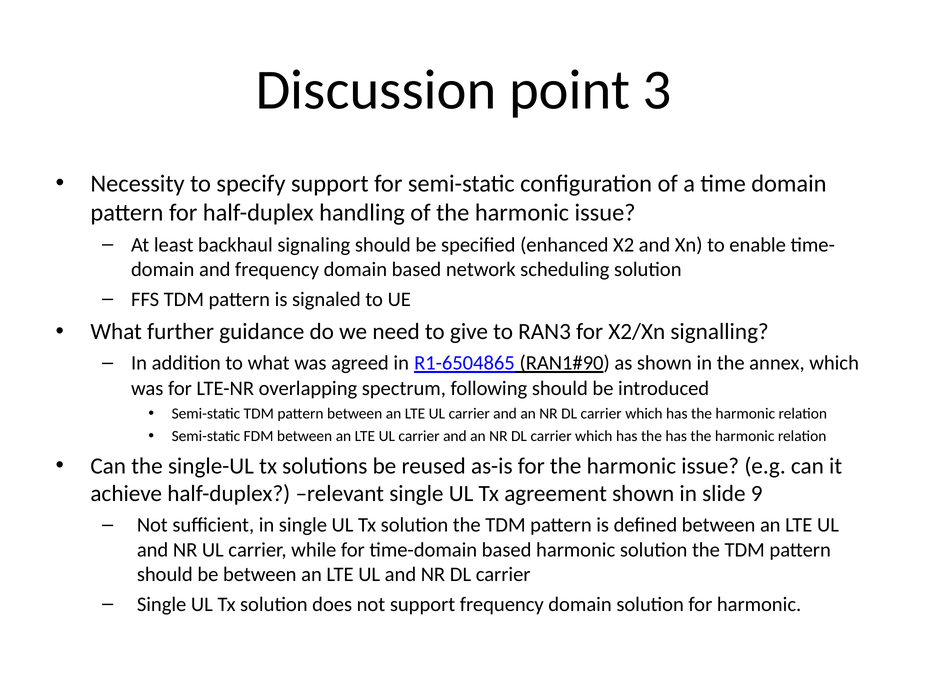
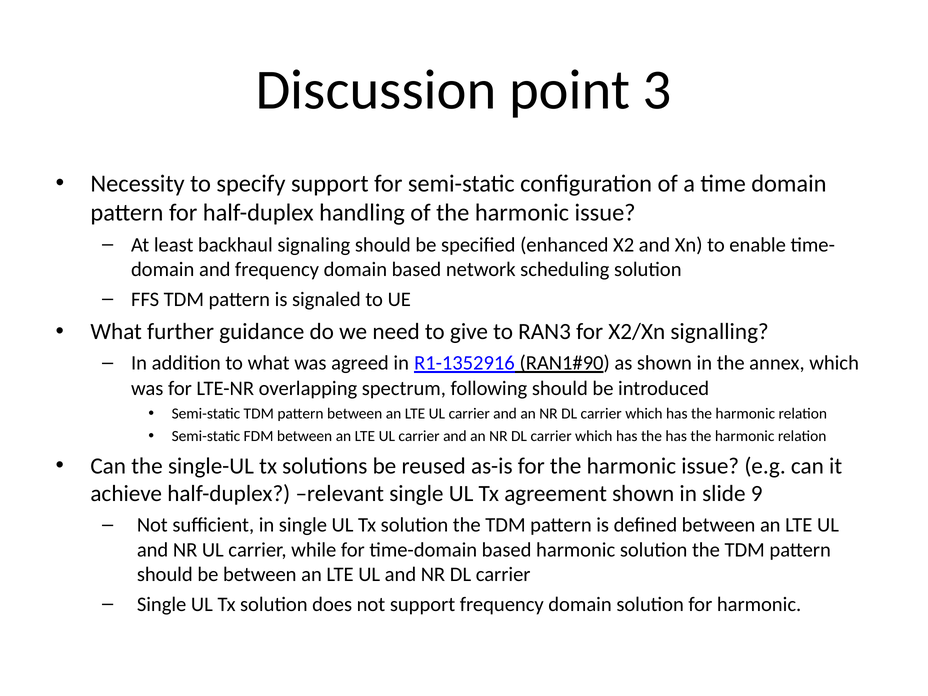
R1-6504865: R1-6504865 -> R1-1352916
